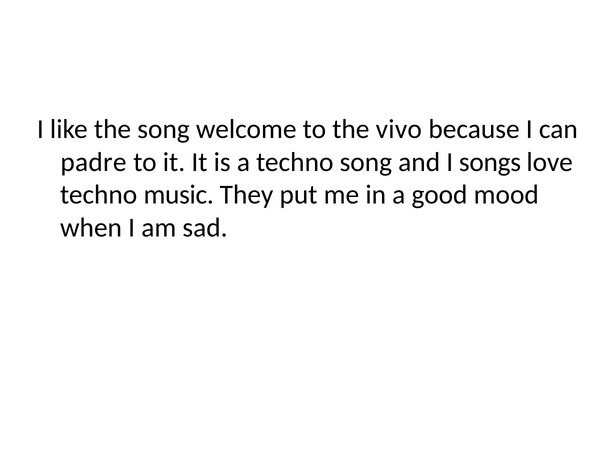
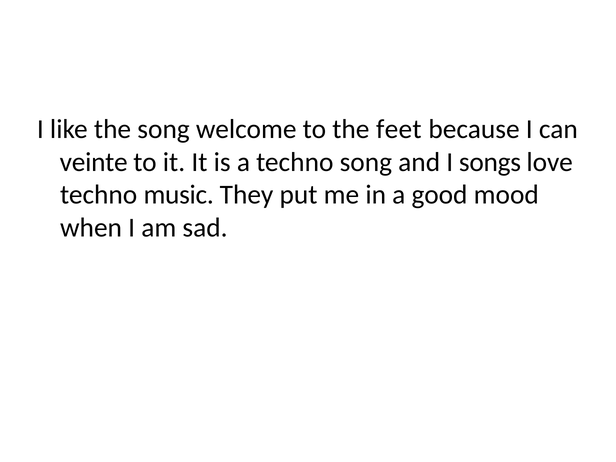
vivo: vivo -> feet
padre: padre -> veinte
